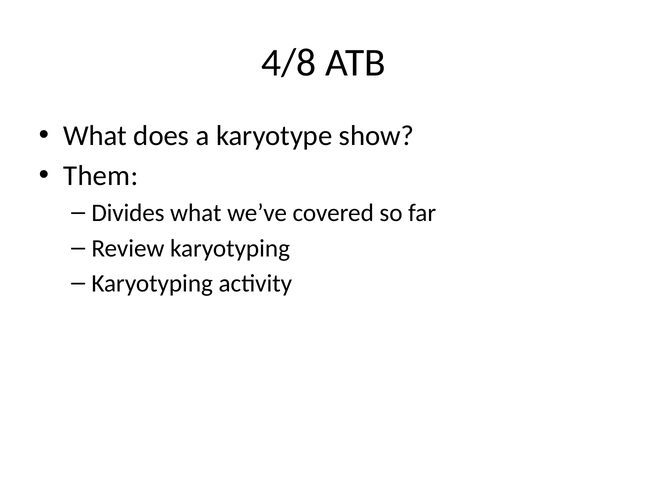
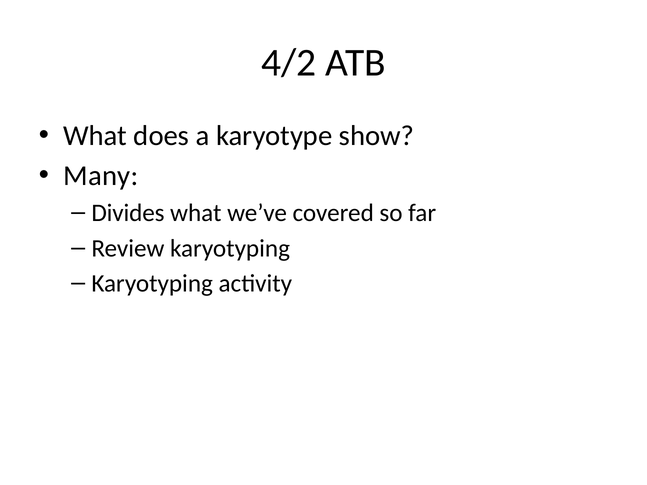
4/8: 4/8 -> 4/2
Them: Them -> Many
